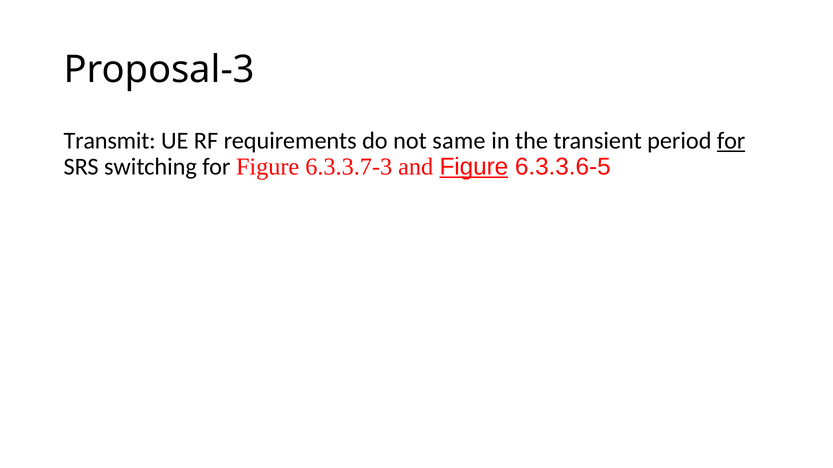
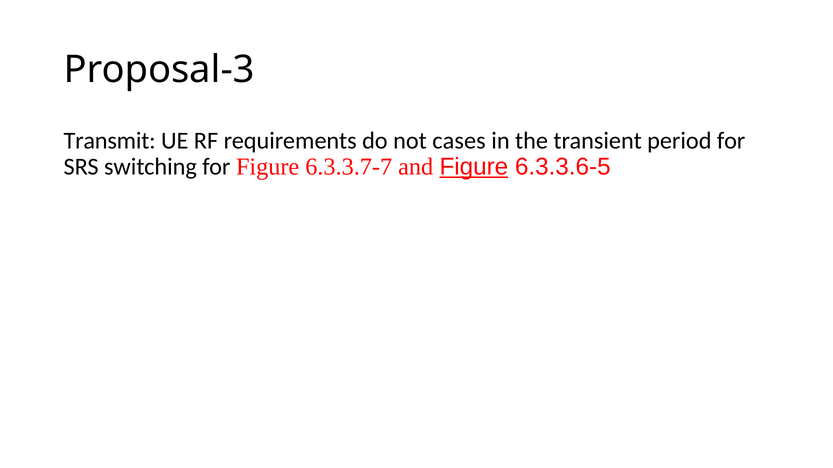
same: same -> cases
for at (731, 141) underline: present -> none
6.3.3.7-3: 6.3.3.7-3 -> 6.3.3.7-7
